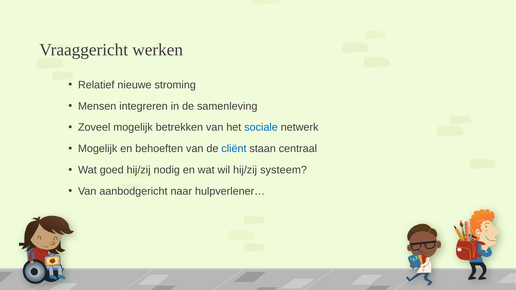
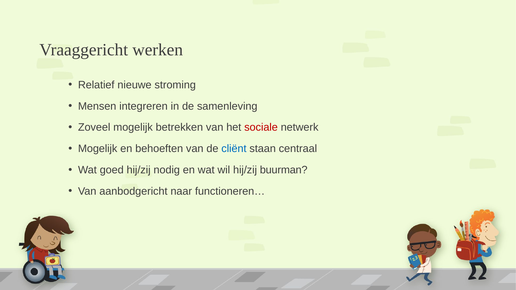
sociale colour: blue -> red
systeem: systeem -> buurman
hulpverlener…: hulpverlener… -> functioneren…
